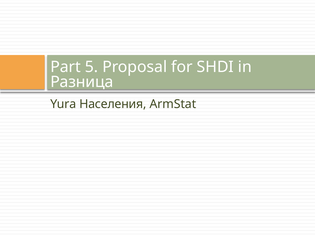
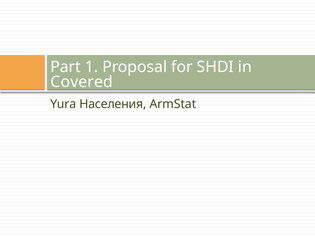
5: 5 -> 1
Разница: Разница -> Covered
